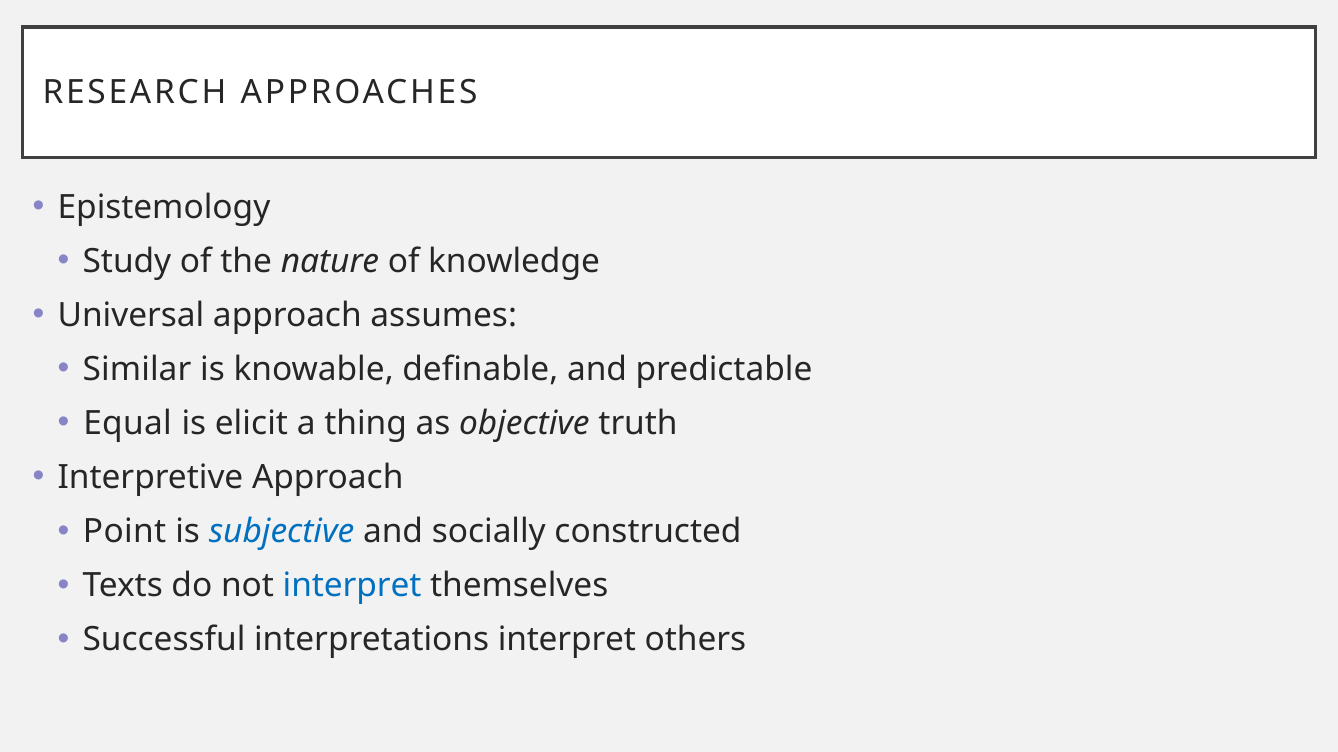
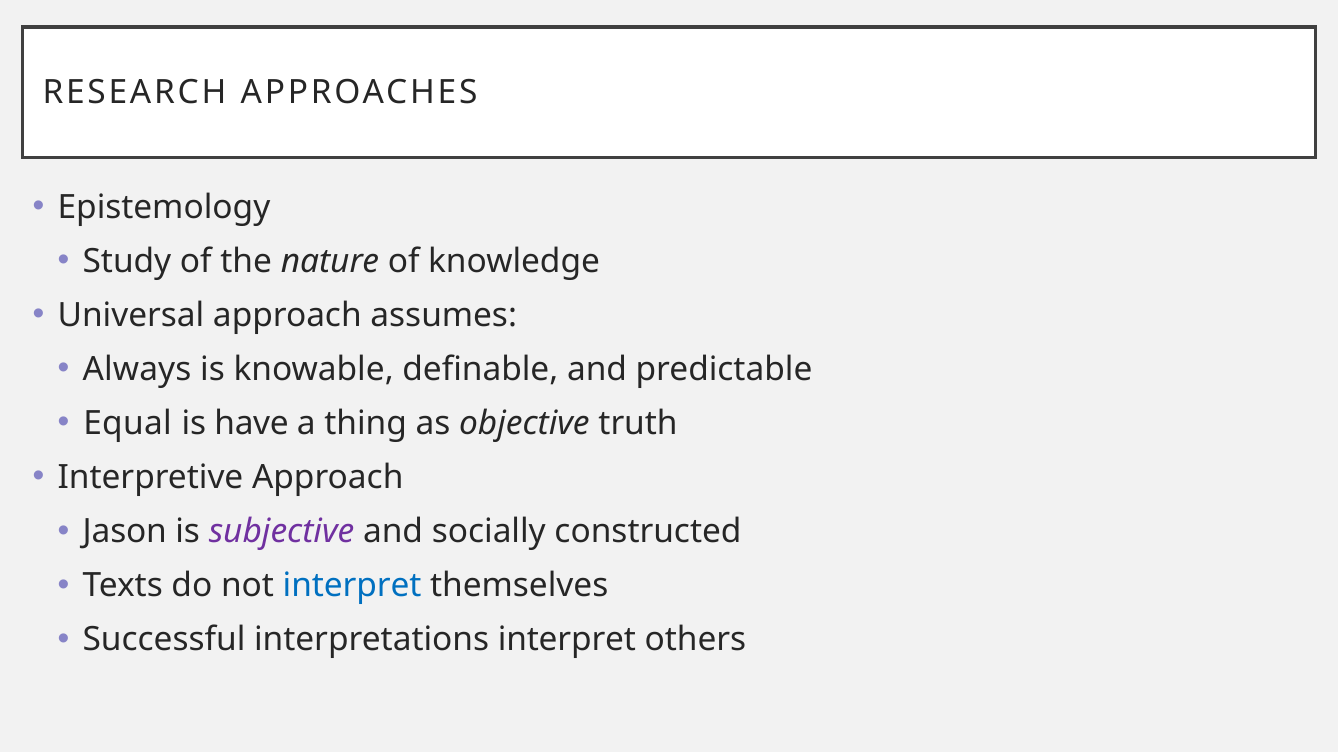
Similar: Similar -> Always
elicit: elicit -> have
Point: Point -> Jason
subjective colour: blue -> purple
